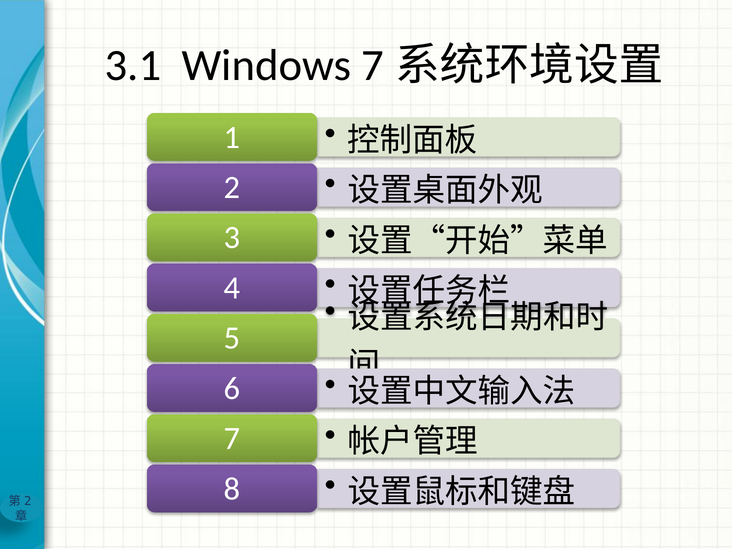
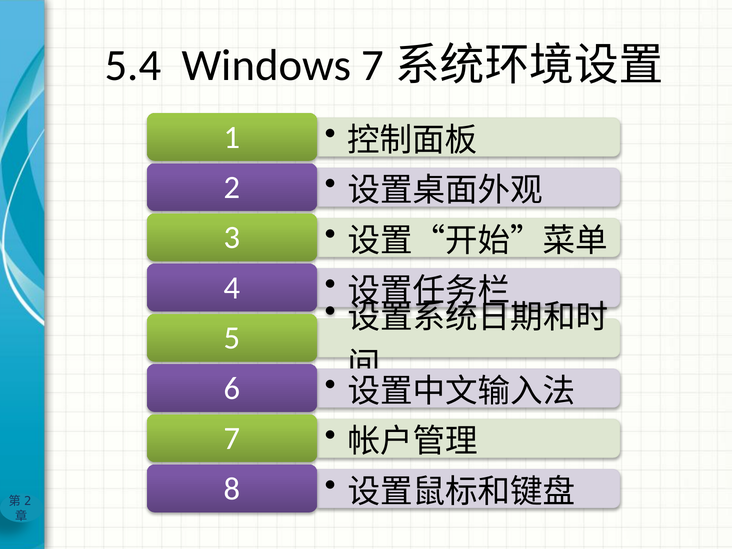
3.1: 3.1 -> 5.4
